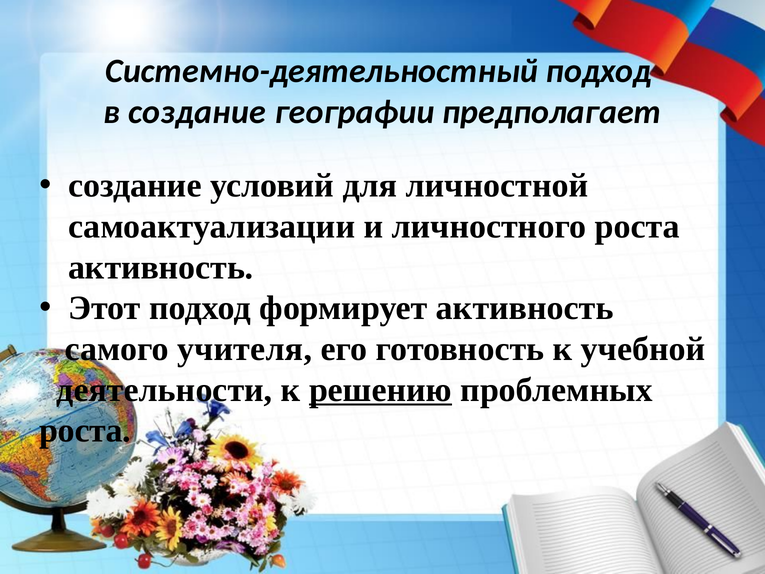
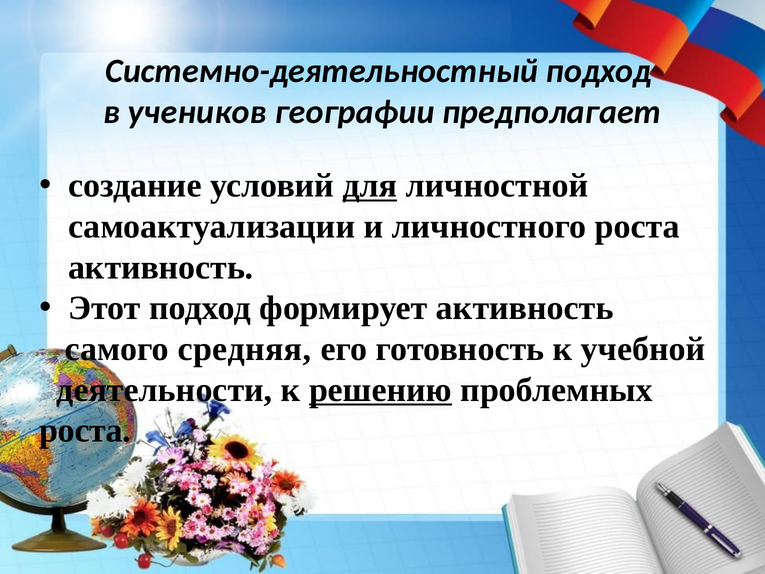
в создание: создание -> учеников
для underline: none -> present
учителя: учителя -> средняя
